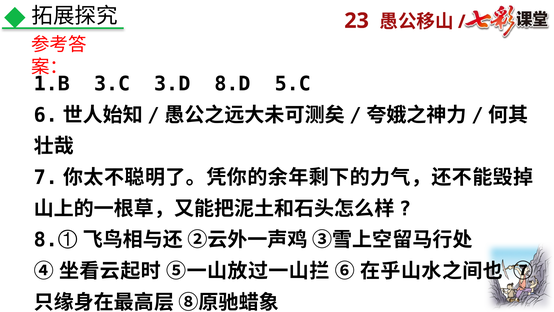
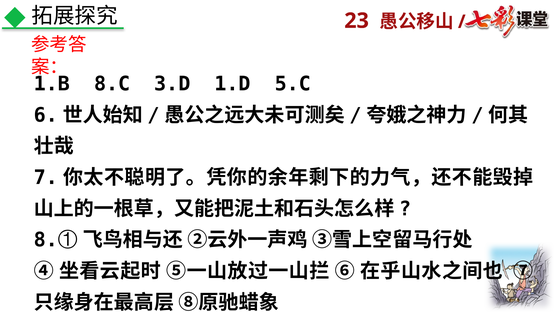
3.C: 3.C -> 8.C
8.D: 8.D -> 1.D
